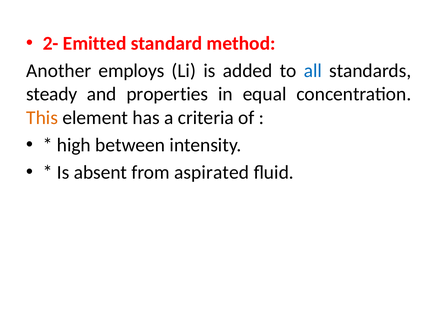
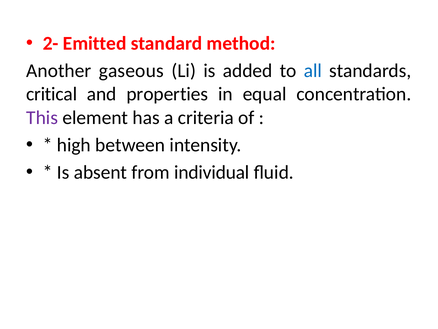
employs: employs -> gaseous
steady: steady -> critical
This colour: orange -> purple
aspirated: aspirated -> individual
